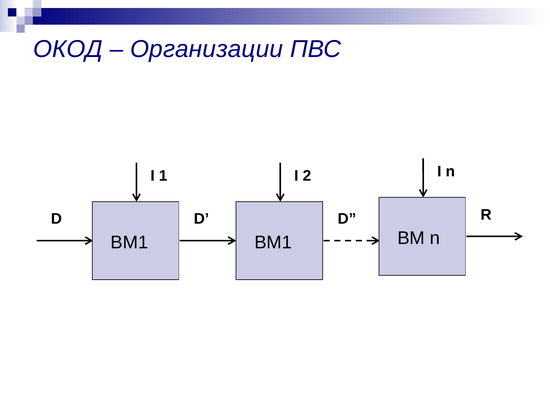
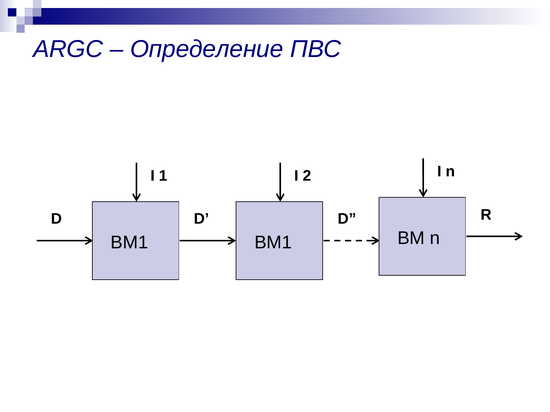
ОКОД: ОКОД -> ARGC
Организации: Организации -> Определение
